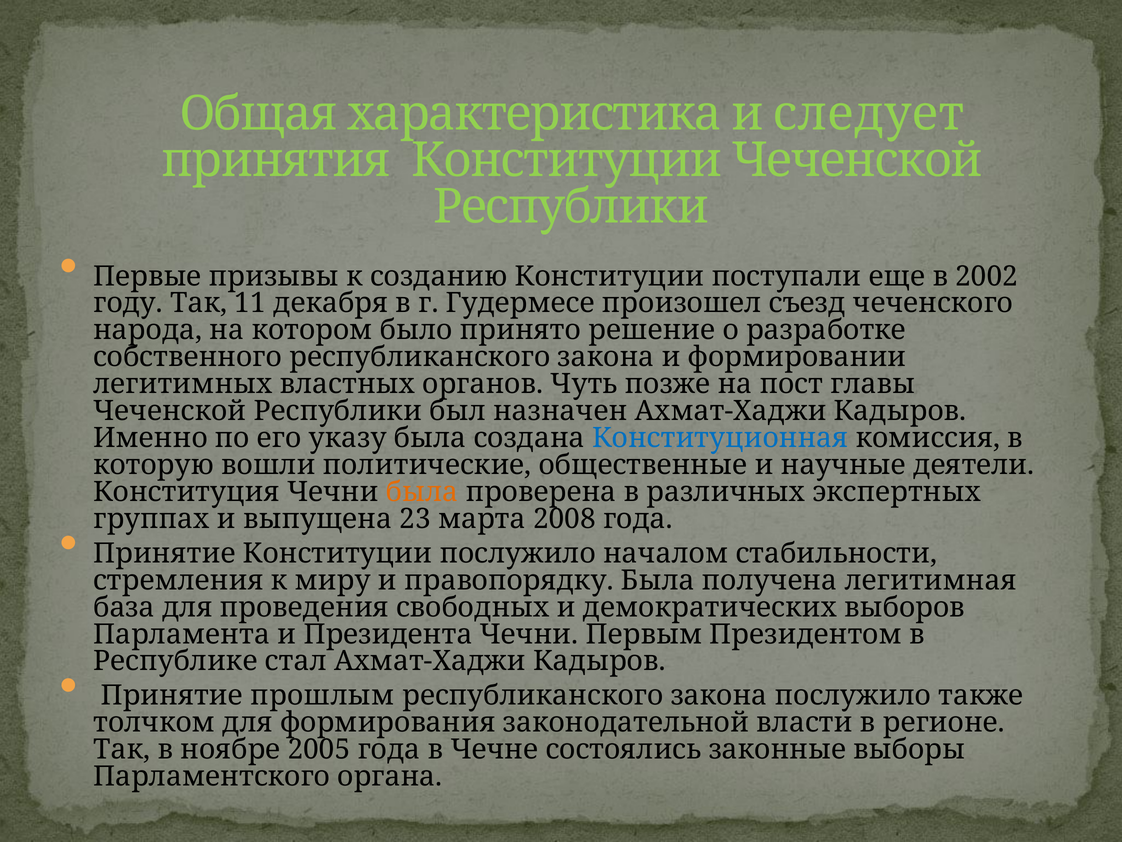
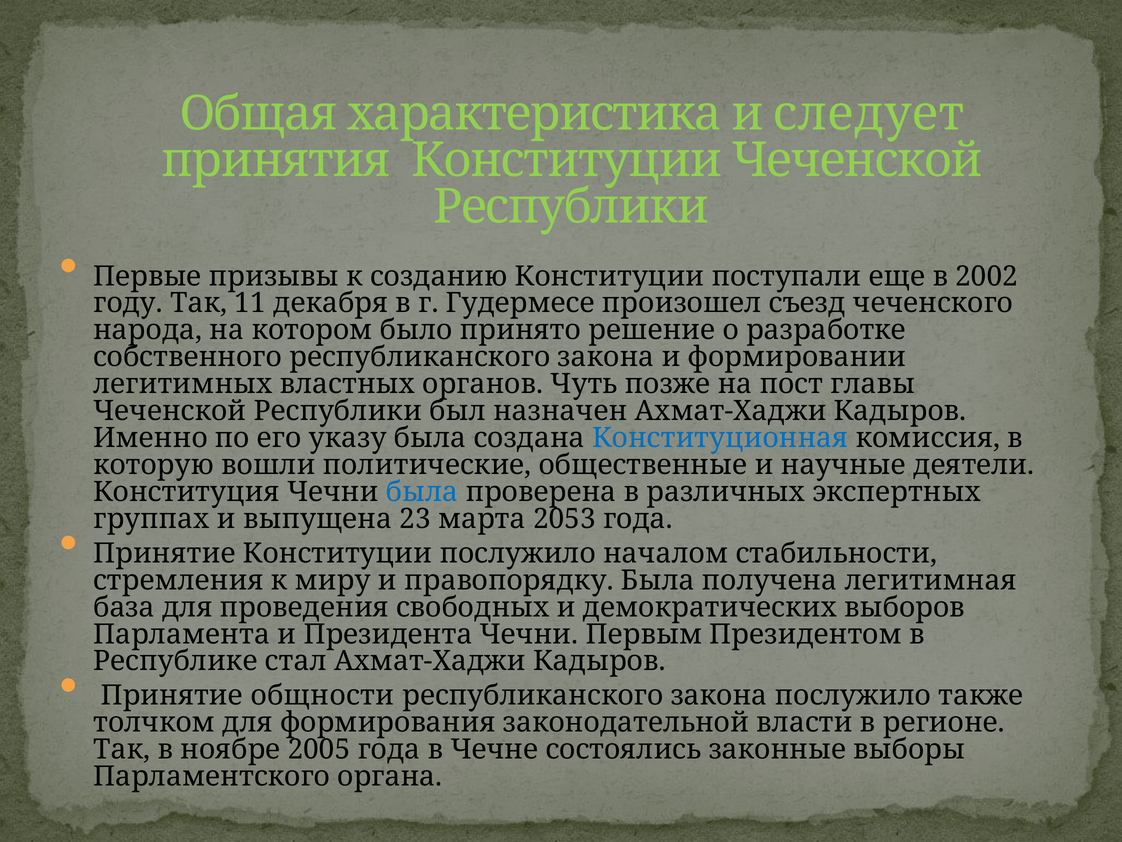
была at (422, 492) colour: orange -> blue
2008: 2008 -> 2053
прошлым: прошлым -> общности
